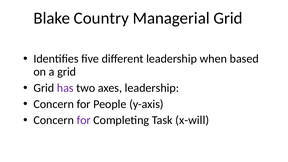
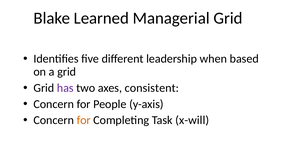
Country: Country -> Learned
axes leadership: leadership -> consistent
for at (84, 120) colour: purple -> orange
